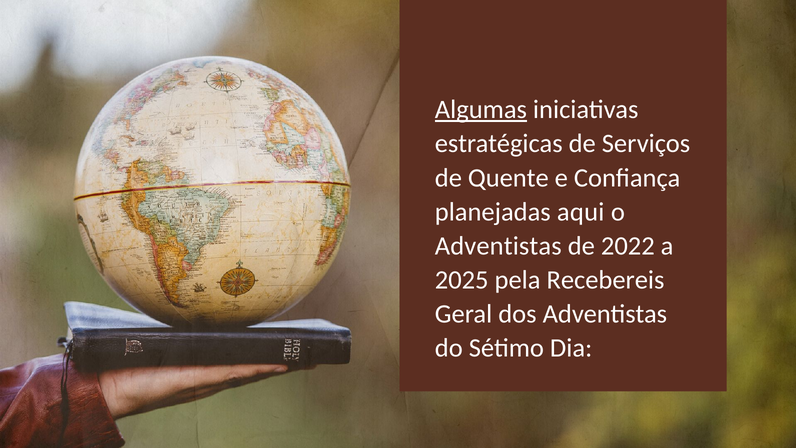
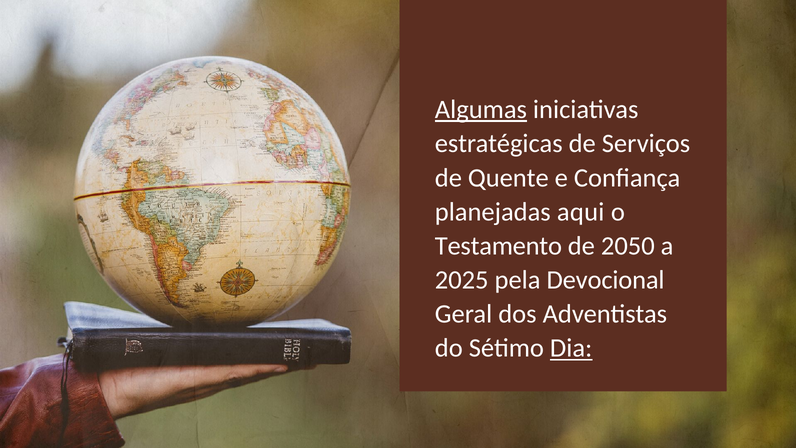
Adventistas at (498, 246): Adventistas -> Testamento
2022: 2022 -> 2050
Recebereis: Recebereis -> Devocional
Dia underline: none -> present
